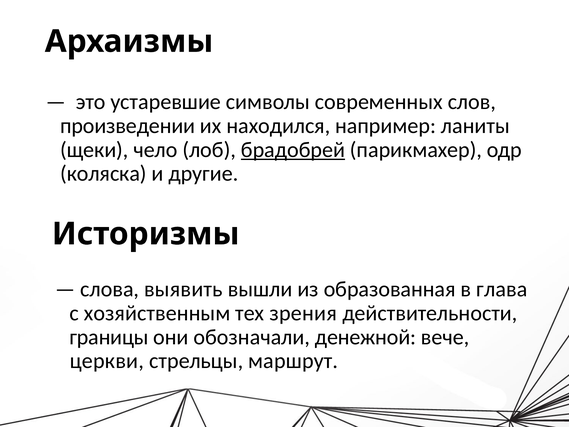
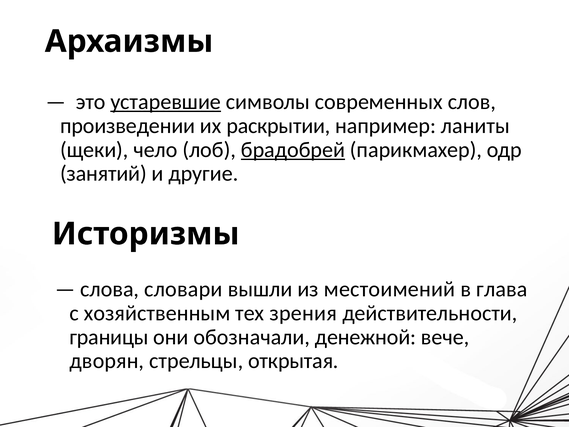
устаревшие underline: none -> present
находился: находился -> раскрытии
коляска: коляска -> занятий
выявить: выявить -> словари
образованная: образованная -> местоимений
церкви: церкви -> дворян
маршрут: маршрут -> открытая
